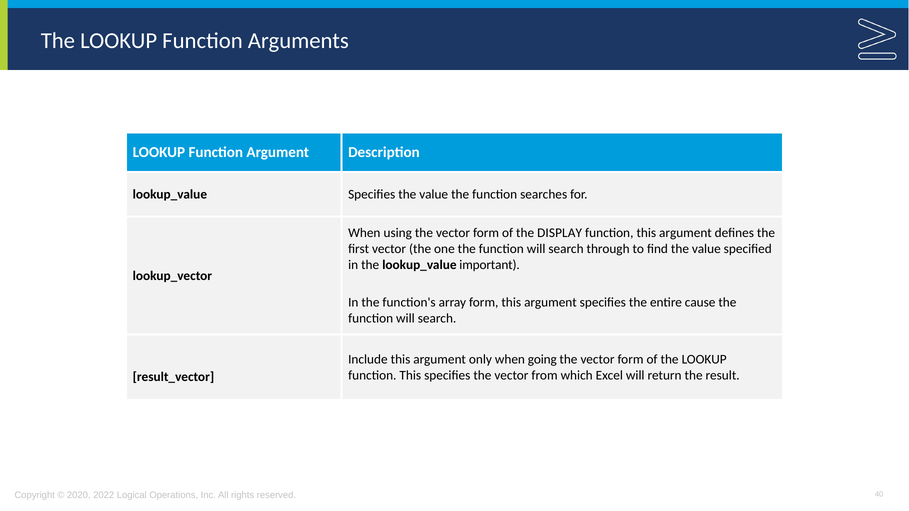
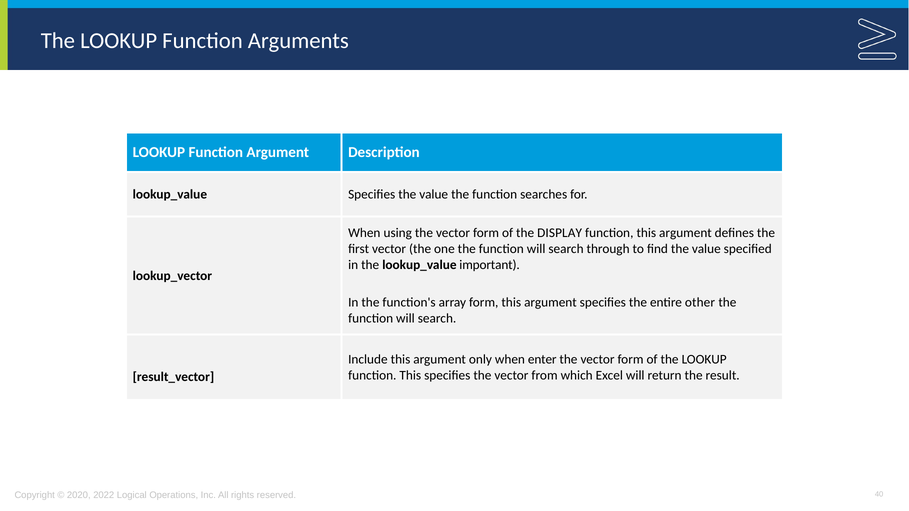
cause: cause -> other
going: going -> enter
